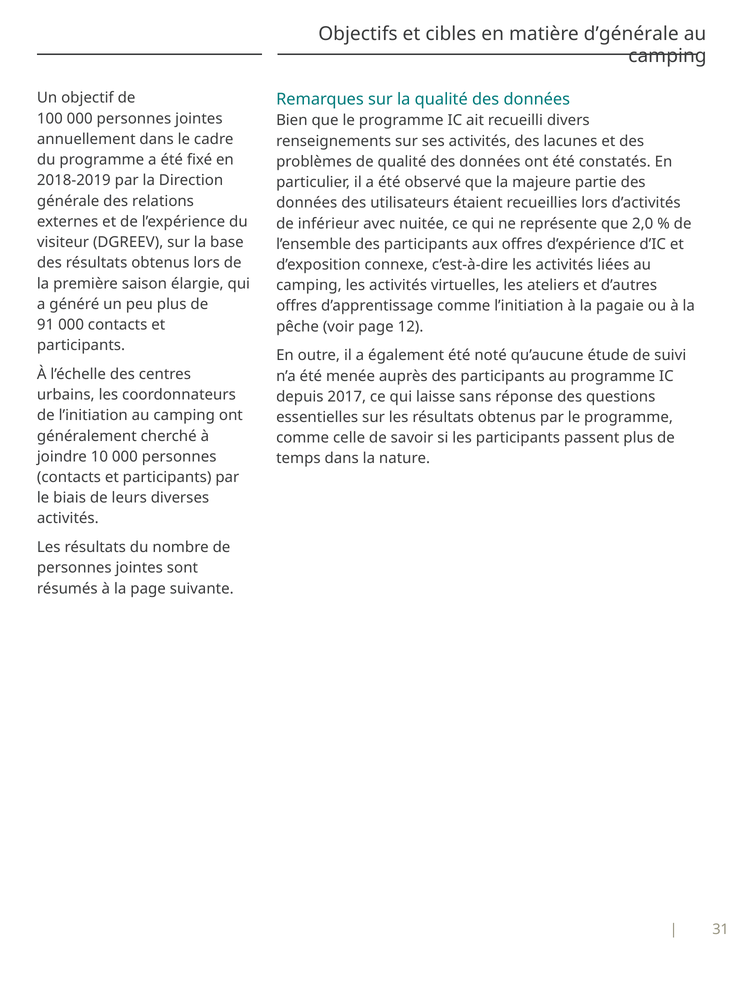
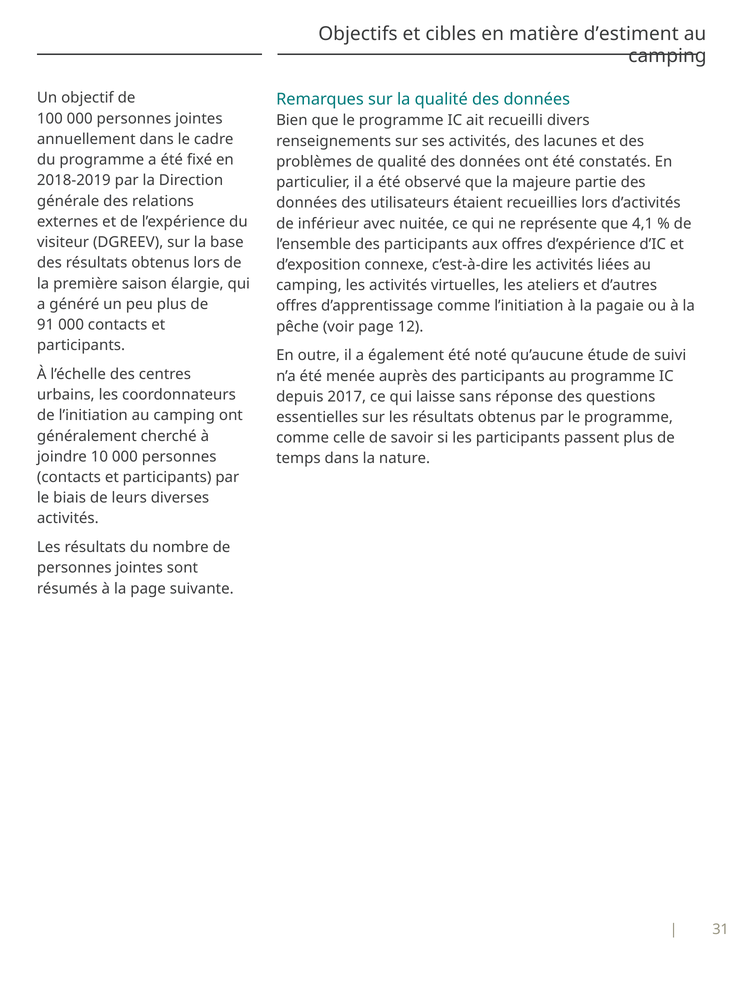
d’générale: d’générale -> d’estiment
2,0: 2,0 -> 4,1
